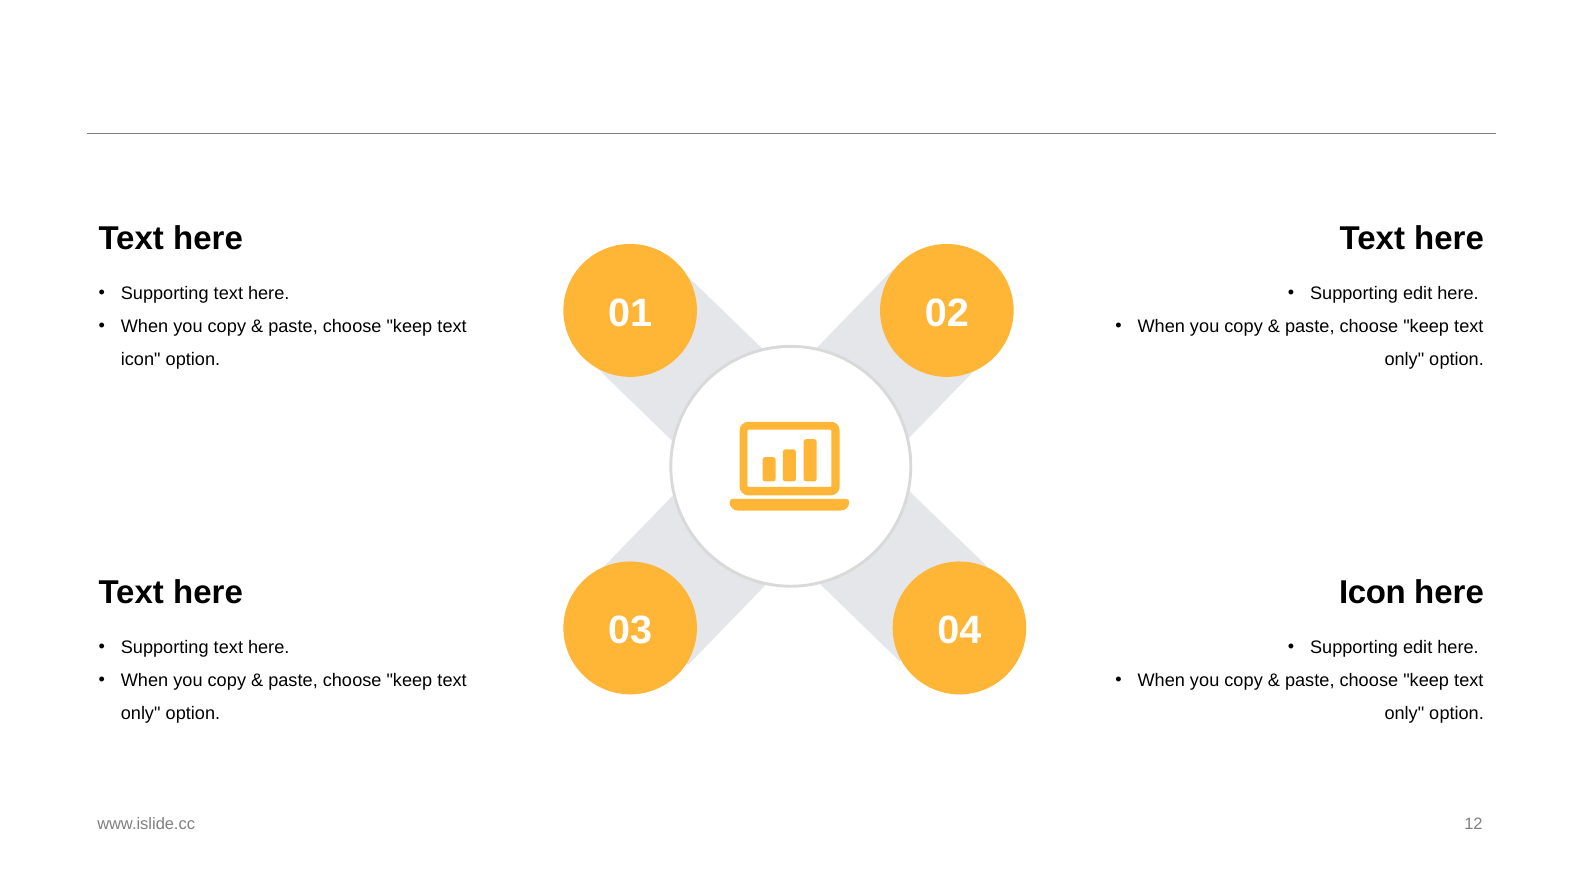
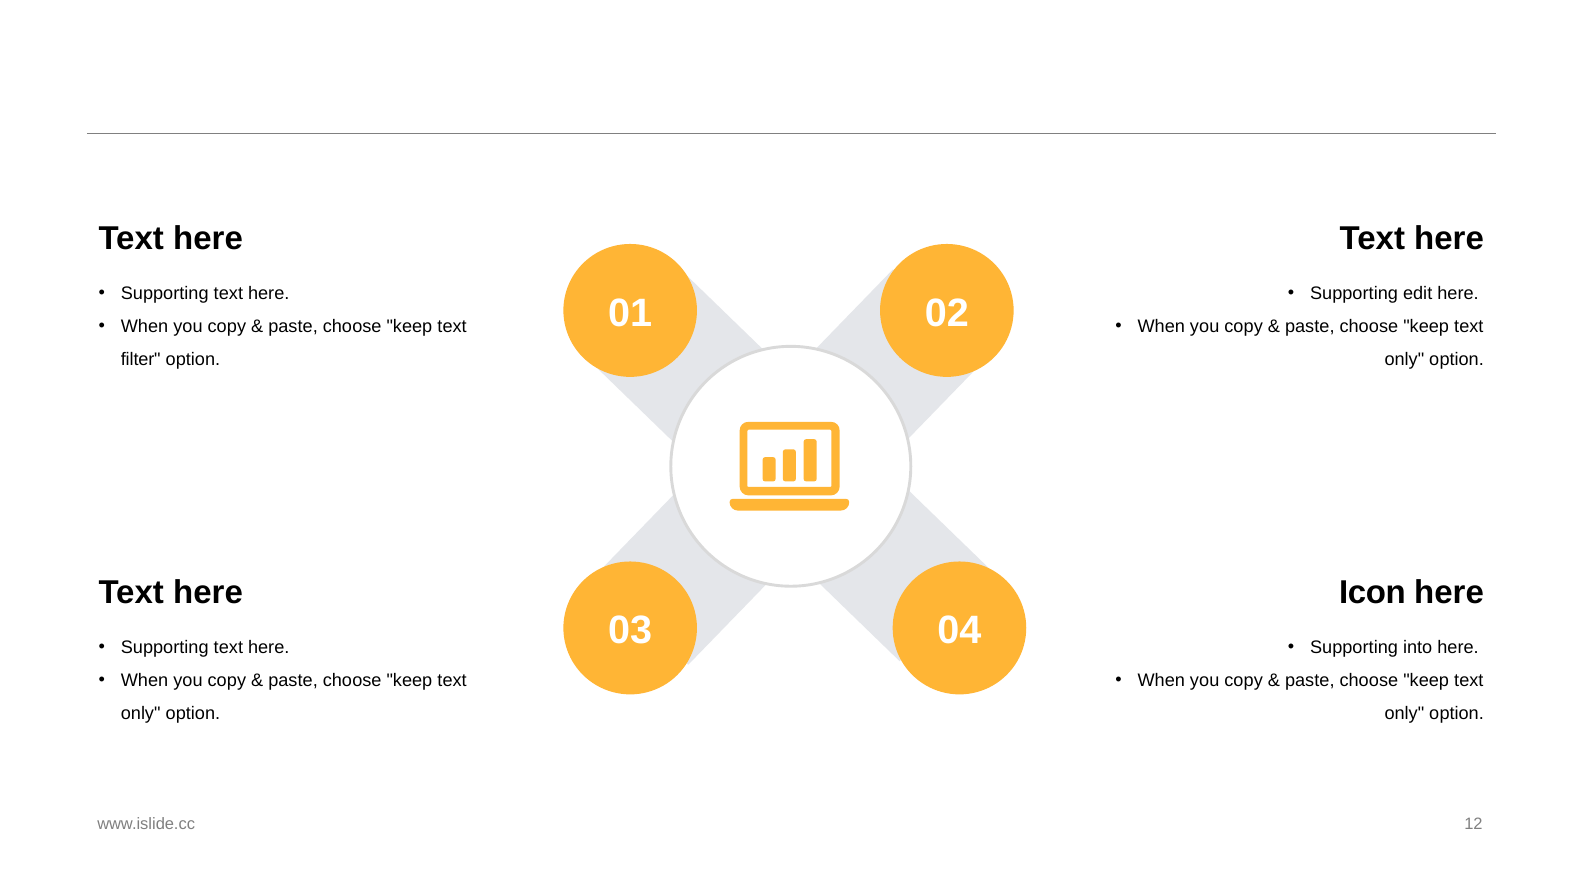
icon at (141, 359): icon -> filter
edit at (1418, 648): edit -> into
